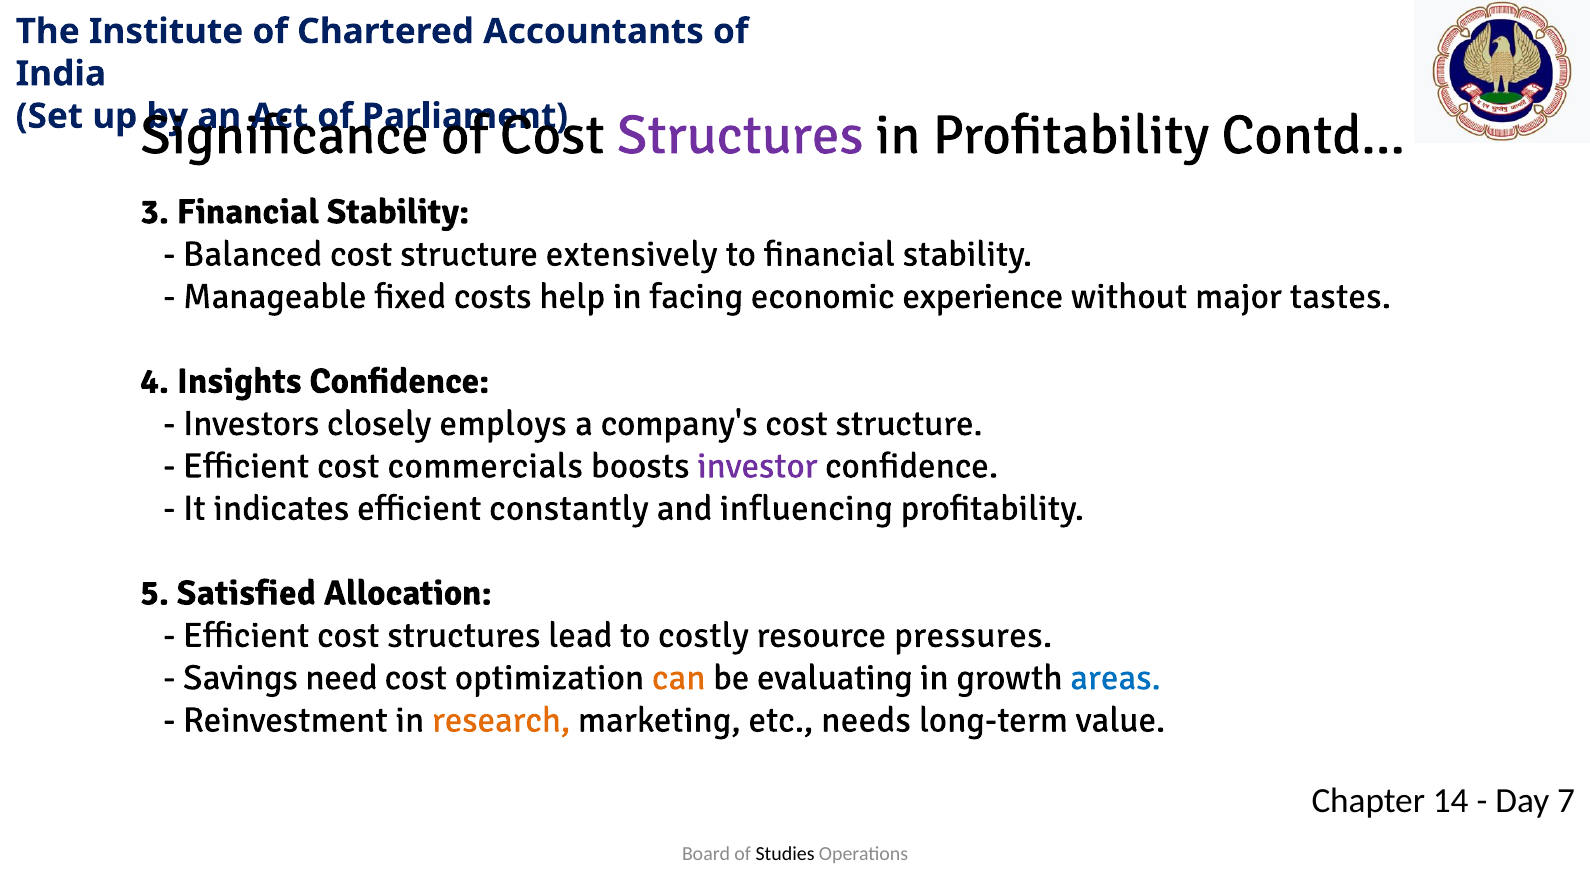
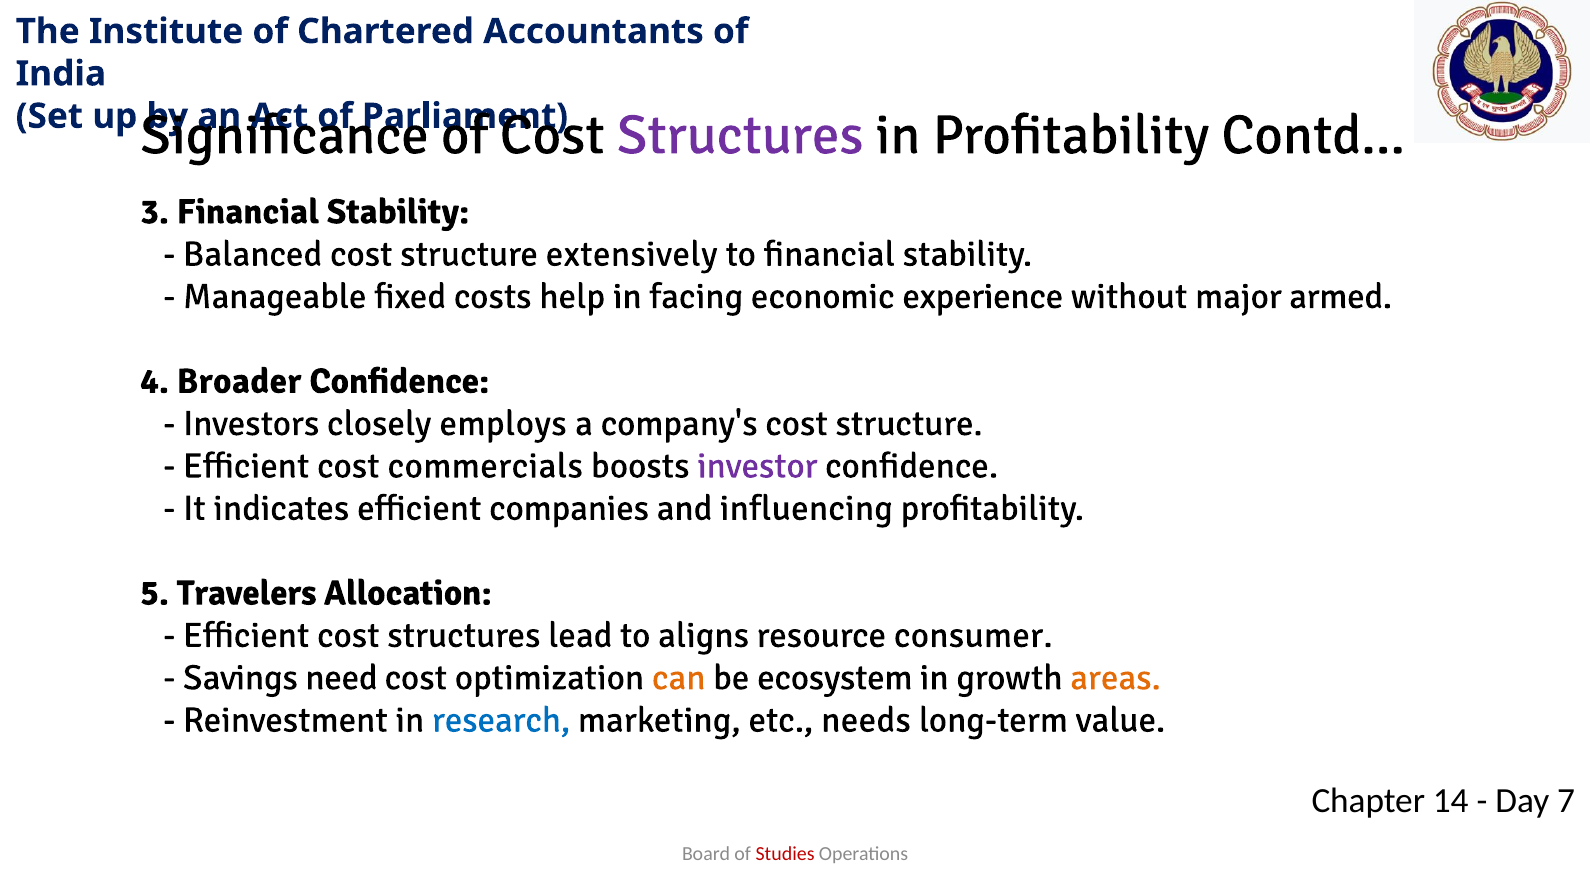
tastes: tastes -> armed
Insights: Insights -> Broader
constantly: constantly -> companies
Satisfied: Satisfied -> Travelers
costly: costly -> aligns
pressures: pressures -> consumer
evaluating: evaluating -> ecosystem
areas colour: blue -> orange
research colour: orange -> blue
Studies colour: black -> red
